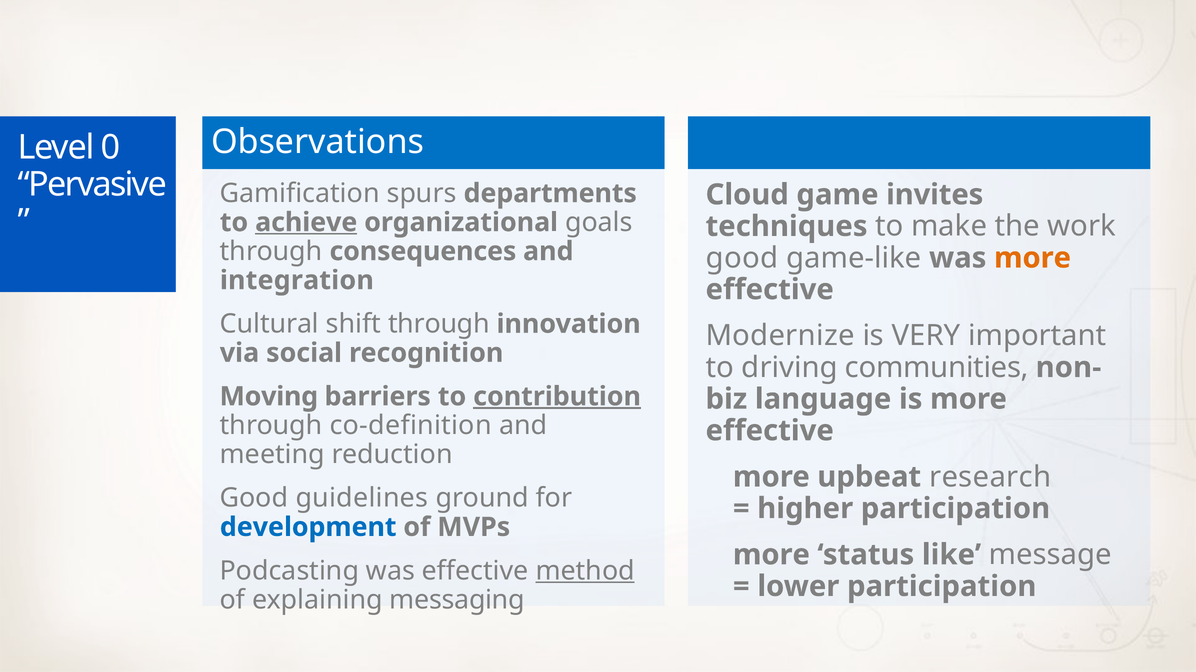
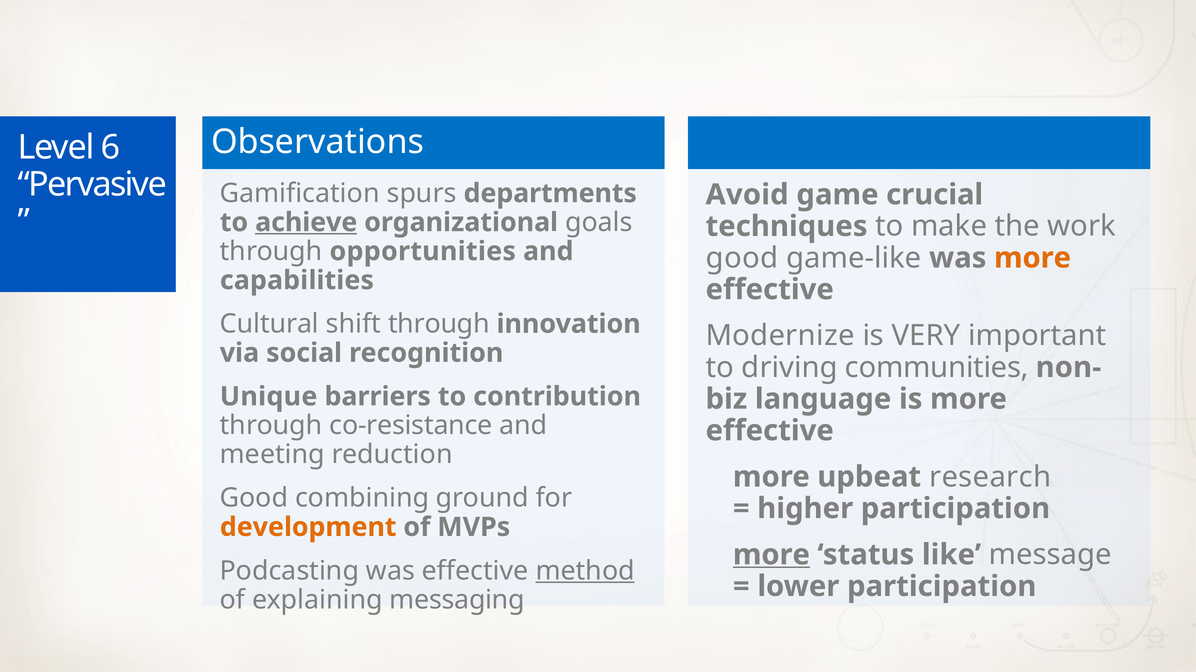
0: 0 -> 6
Cloud: Cloud -> Avoid
invites: invites -> crucial
consequences: consequences -> opportunities
integration: integration -> capabilities
Moving: Moving -> Unique
contribution underline: present -> none
co-definition: co-definition -> co-resistance
guidelines: guidelines -> combining
development colour: blue -> orange
more at (771, 555) underline: none -> present
